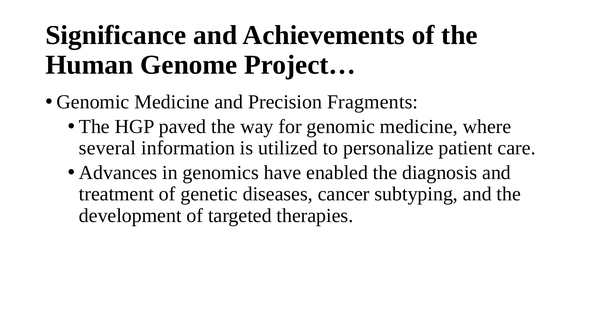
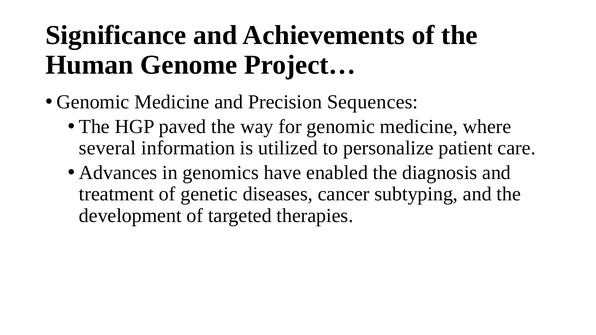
Fragments: Fragments -> Sequences
